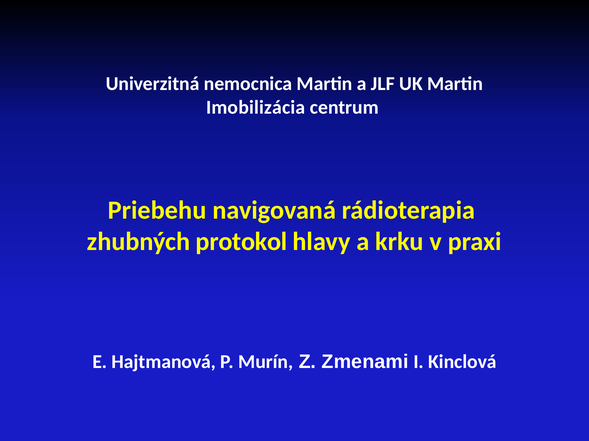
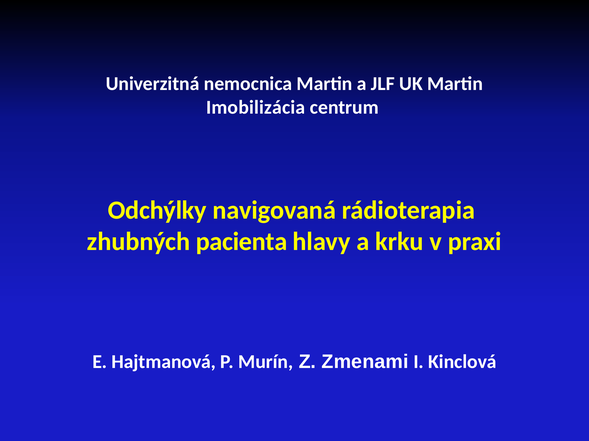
Priebehu: Priebehu -> Odchýlky
protokol: protokol -> pacienta
